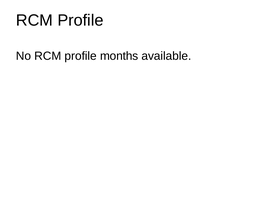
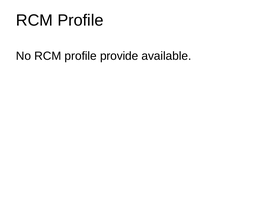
months: months -> provide
